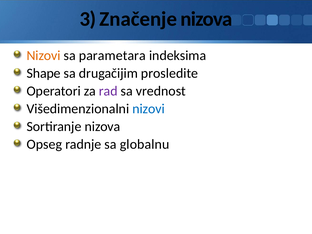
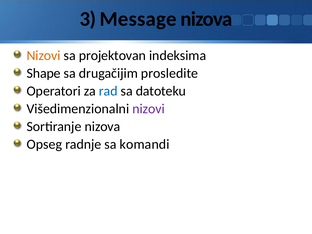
Značenje: Značenje -> Message
parametara: parametara -> projektovan
rad colour: purple -> blue
vrednost: vrednost -> datoteku
nizovi at (149, 109) colour: blue -> purple
globalnu: globalnu -> komandi
